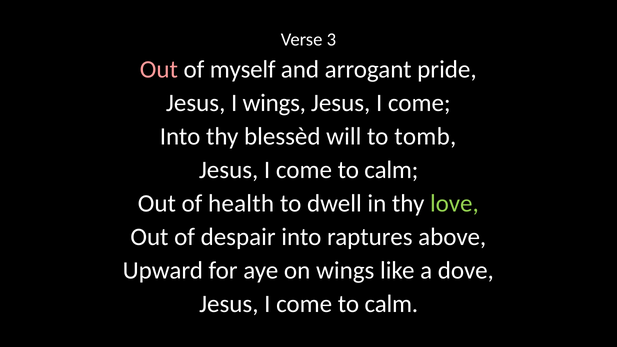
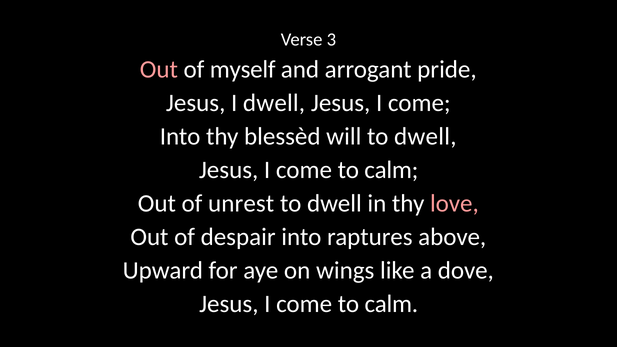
I wings: wings -> dwell
will to tomb: tomb -> dwell
health: health -> unrest
love colour: light green -> pink
